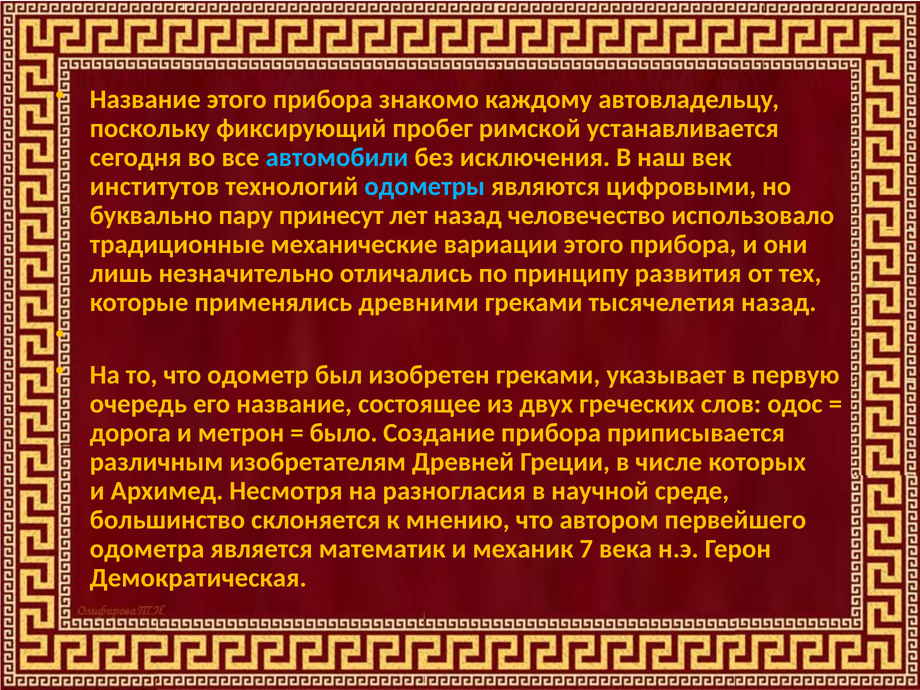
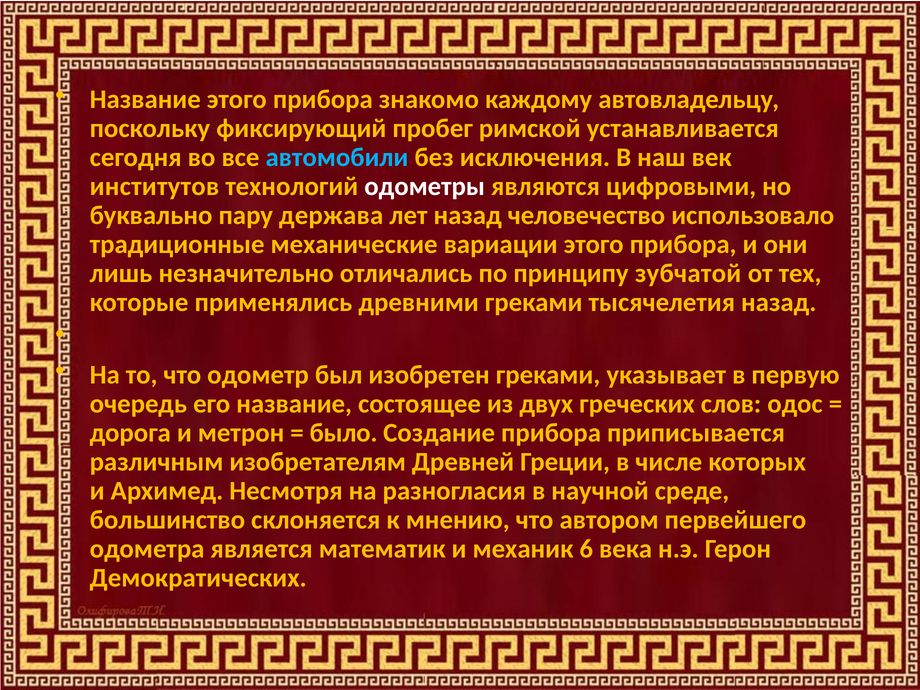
одометры colour: light blue -> white
принесут: принесут -> держава
развития: развития -> зубчатой
7: 7 -> 6
Демократическая: Демократическая -> Демократических
